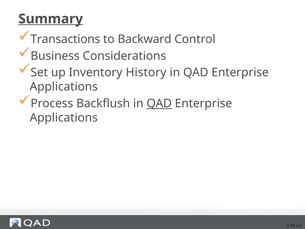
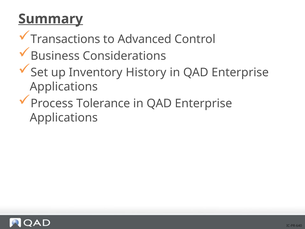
Backward: Backward -> Advanced
Backflush: Backflush -> Tolerance
QAD at (159, 103) underline: present -> none
